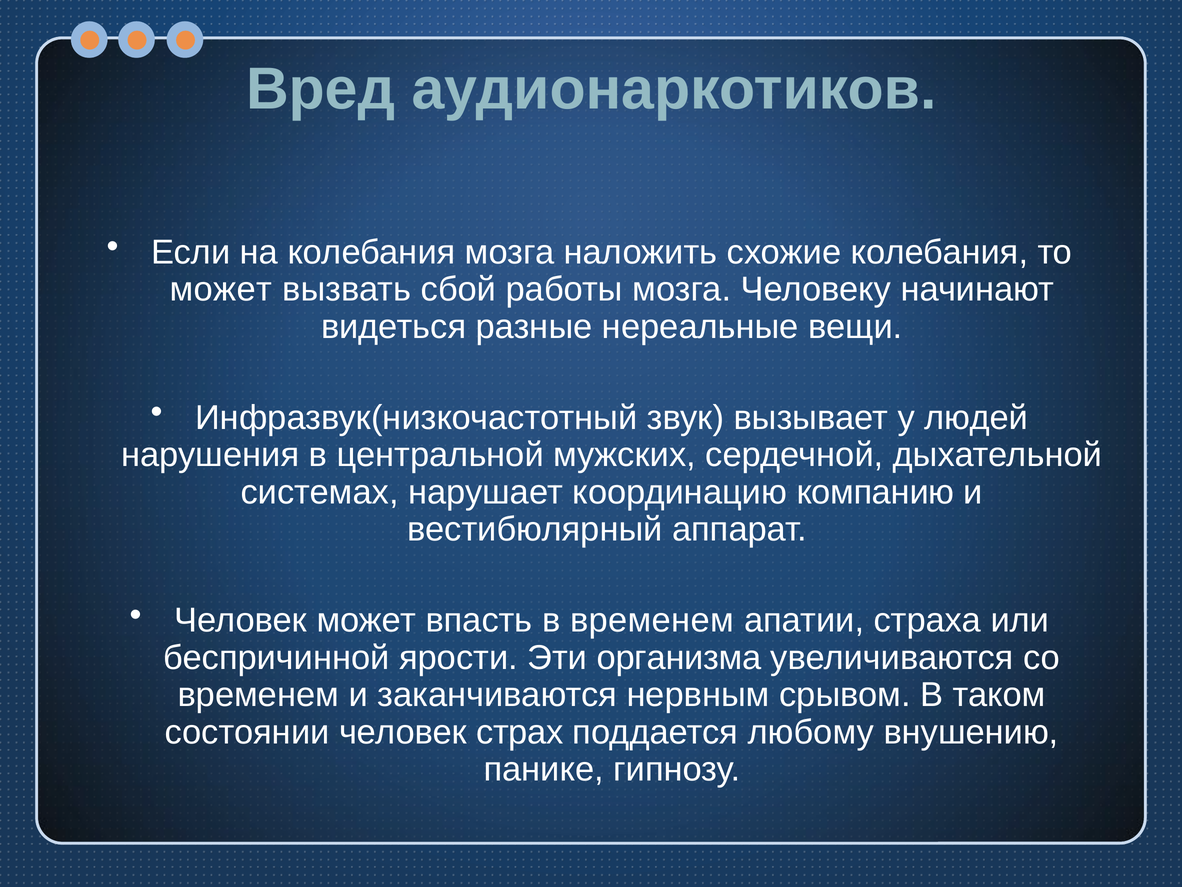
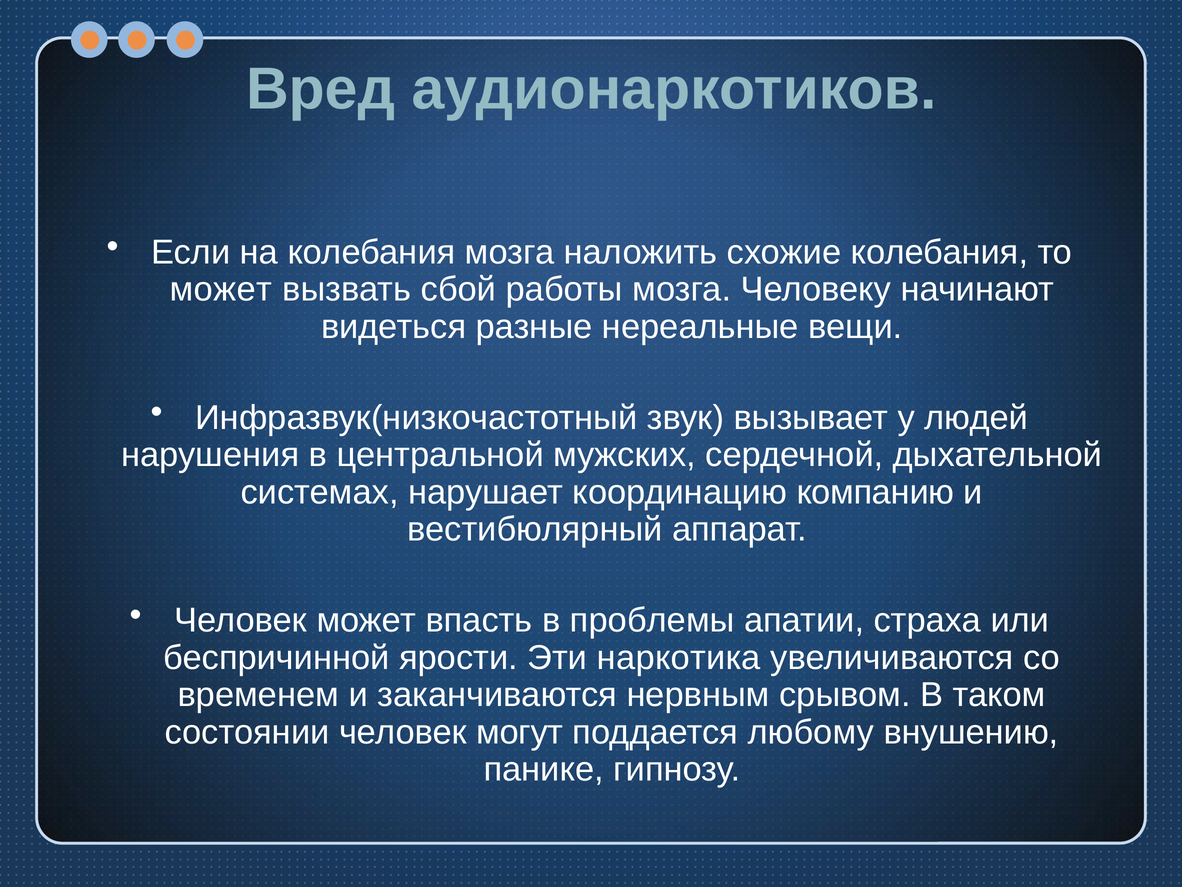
в временем: временем -> проблемы
организма: организма -> наркотика
страх: страх -> могут
